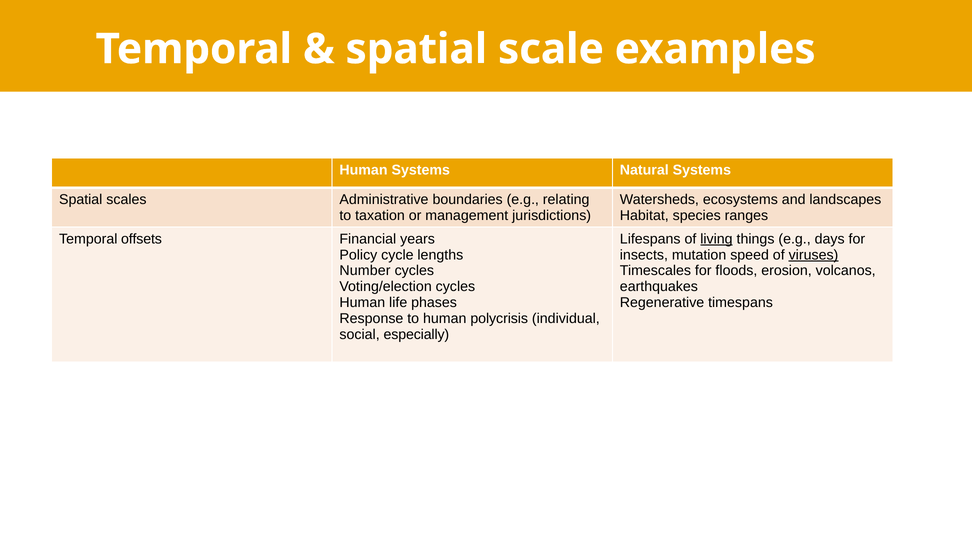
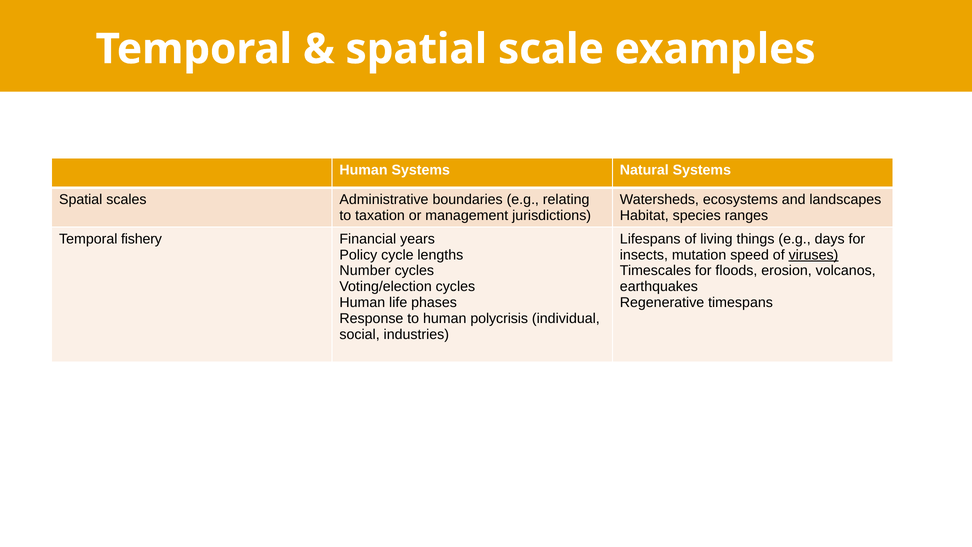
offsets: offsets -> fishery
living underline: present -> none
especially: especially -> industries
